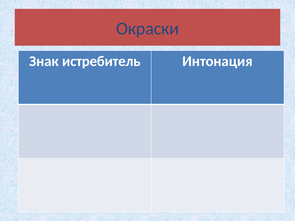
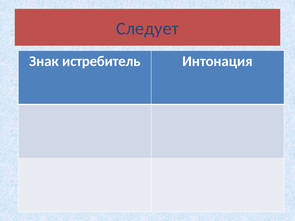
Окраски: Окраски -> Следует
